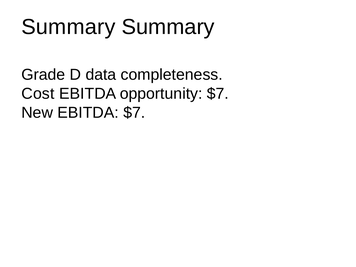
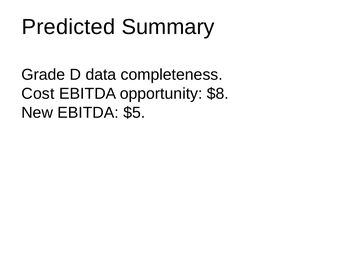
Summary at (68, 27): Summary -> Predicted
opportunity $7: $7 -> $8
EBITDA $7: $7 -> $5
